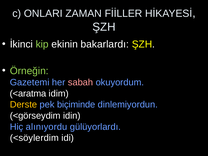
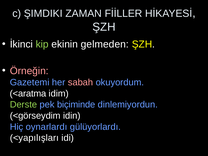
ONLARI: ONLARI -> ŞIMDIKI
bakarlardı: bakarlardı -> gelmeden
Örneğin colour: light green -> pink
Derste colour: yellow -> light green
alınıyordu: alınıyordu -> oynarlardı
<söylerdim: <söylerdim -> <yapılışları
